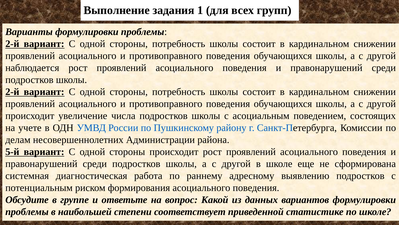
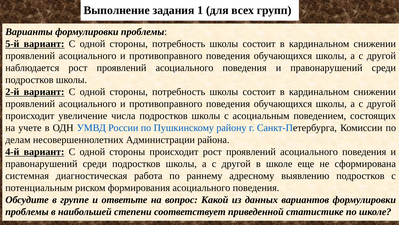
2-й at (12, 44): 2-й -> 5-й
5-й: 5-й -> 4-й
